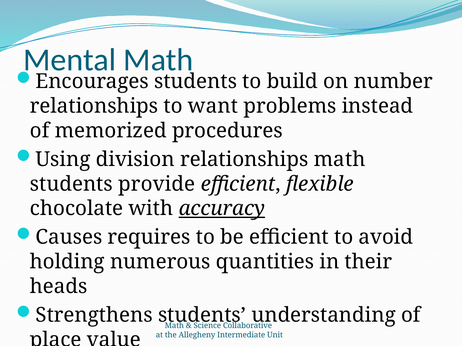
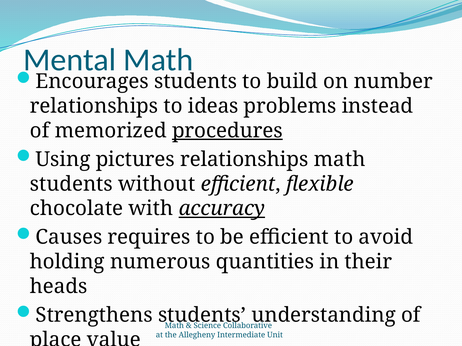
want: want -> ideas
procedures underline: none -> present
division: division -> pictures
provide: provide -> without
